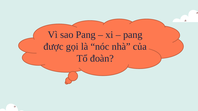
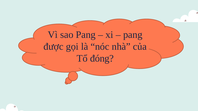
đoàn: đoàn -> đóng
